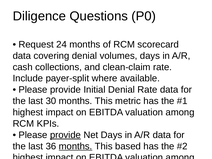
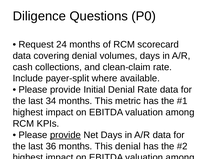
30: 30 -> 34
months at (76, 146) underline: present -> none
This based: based -> denial
